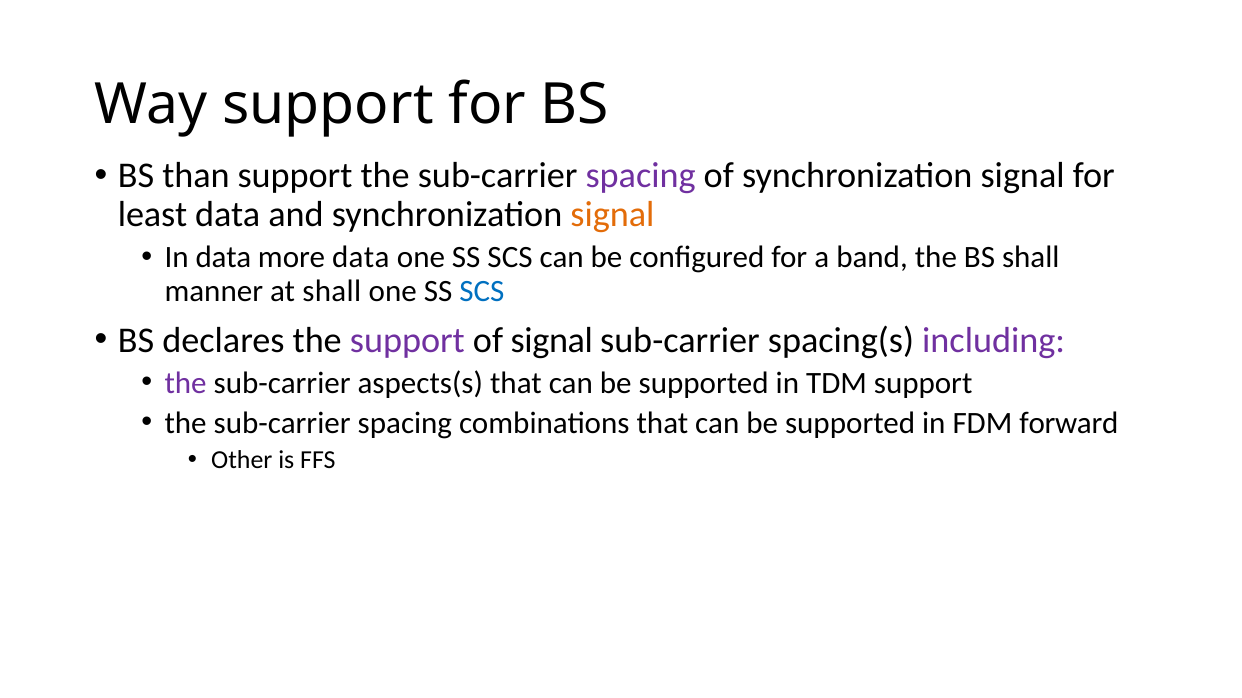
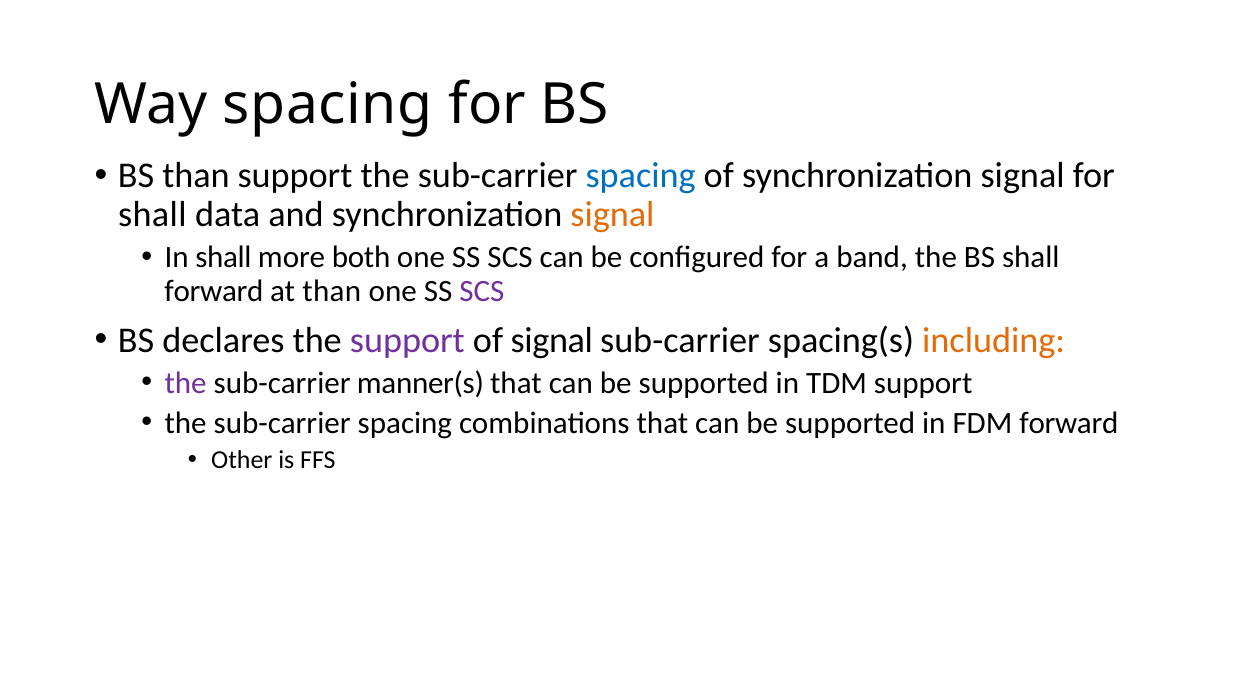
Way support: support -> spacing
spacing at (641, 176) colour: purple -> blue
least at (153, 215): least -> shall
In data: data -> shall
more data: data -> both
manner at (214, 291): manner -> forward
at shall: shall -> than
SCS at (482, 291) colour: blue -> purple
including colour: purple -> orange
aspects(s: aspects(s -> manner(s
